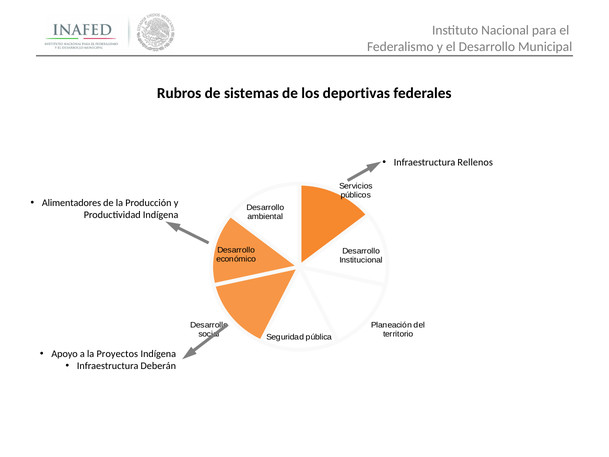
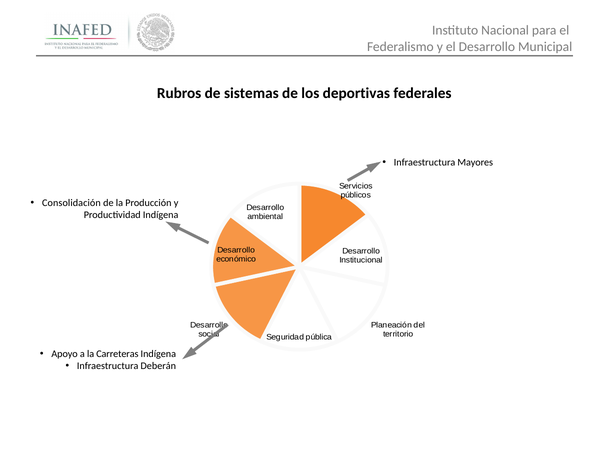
Rellenos: Rellenos -> Mayores
Alimentadores: Alimentadores -> Consolidación
Proyectos: Proyectos -> Carreteras
